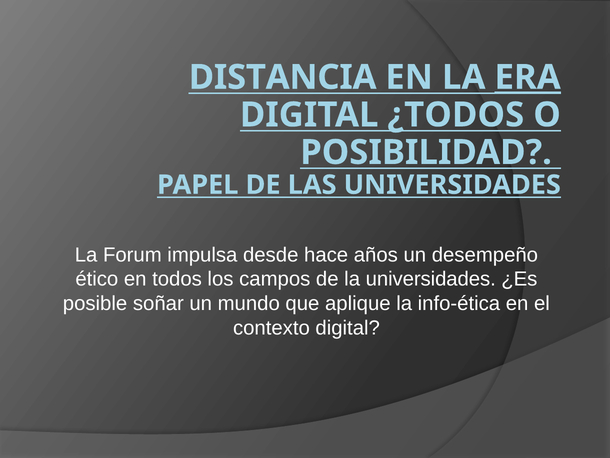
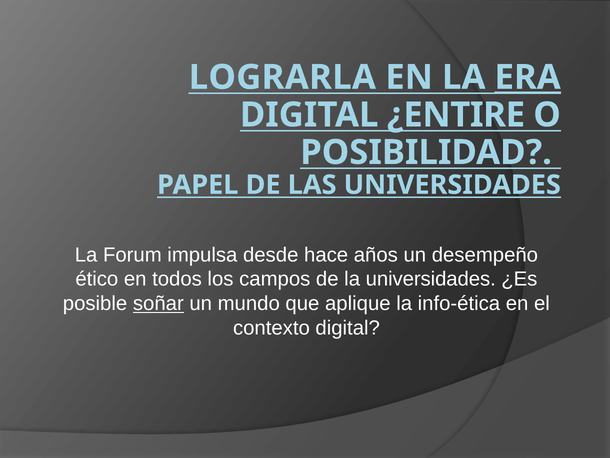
DISTANCIA: DISTANCIA -> LOGRARLA
¿TODOS: ¿TODOS -> ¿ENTIRE
soñar underline: none -> present
